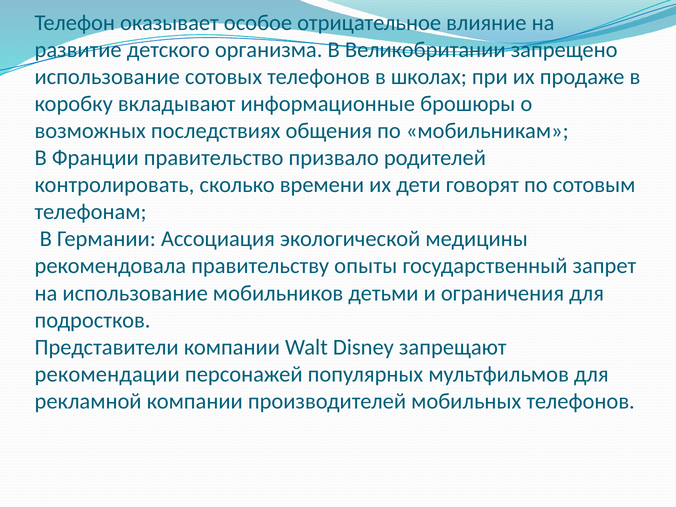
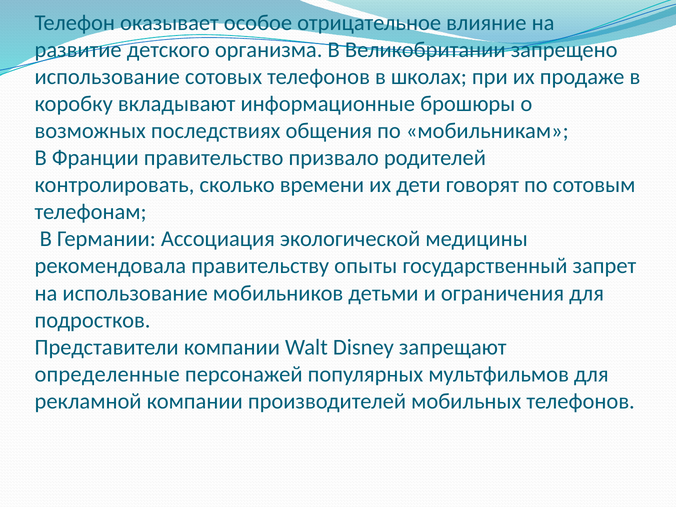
рекомендации: рекомендации -> определенные
